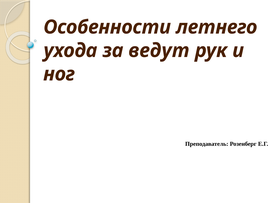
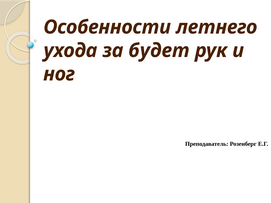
ведут: ведут -> будет
